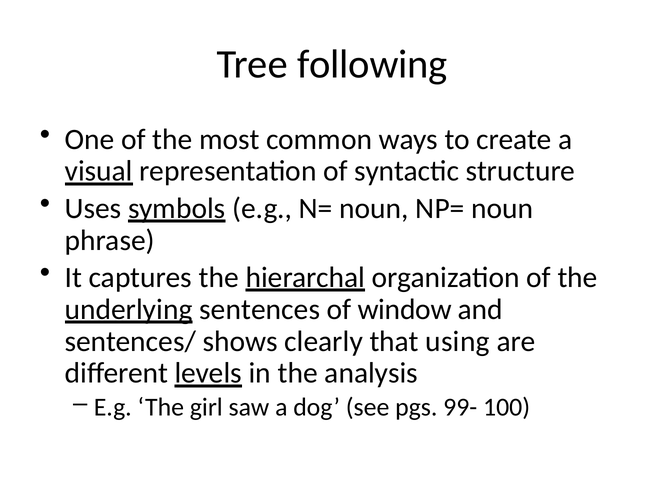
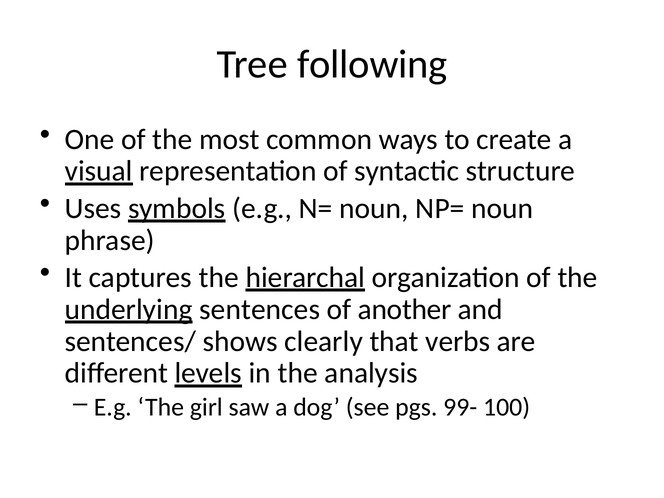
window: window -> another
using: using -> verbs
